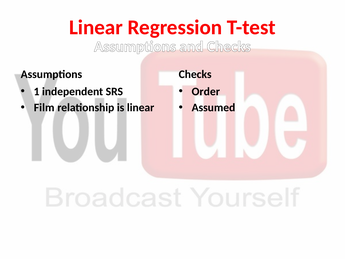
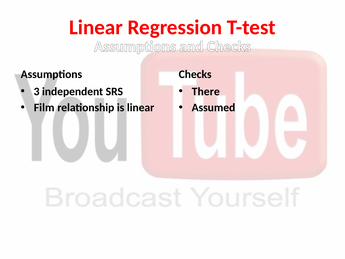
1: 1 -> 3
Order: Order -> There
